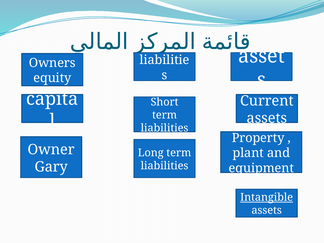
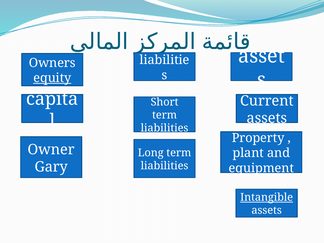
equity underline: none -> present
